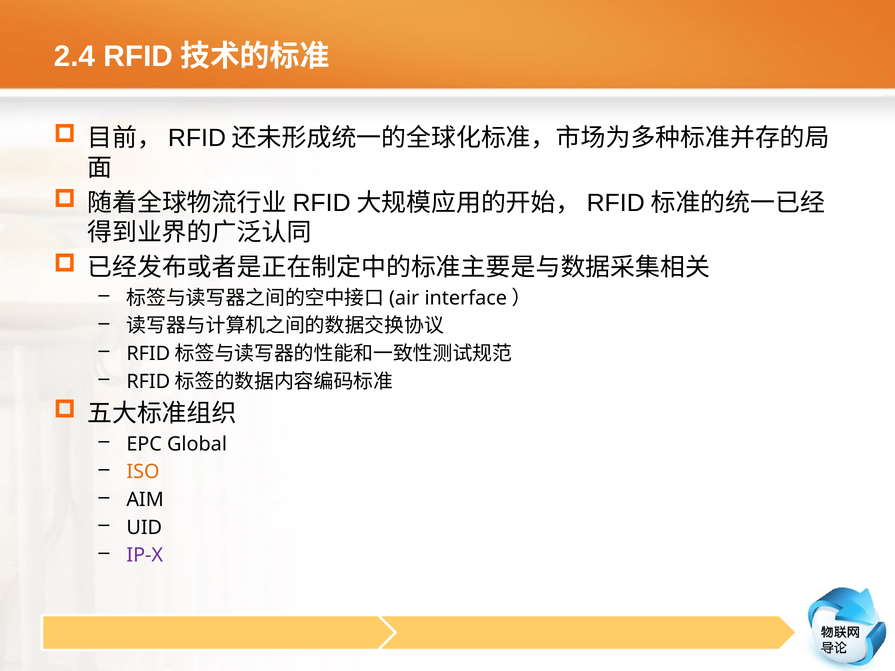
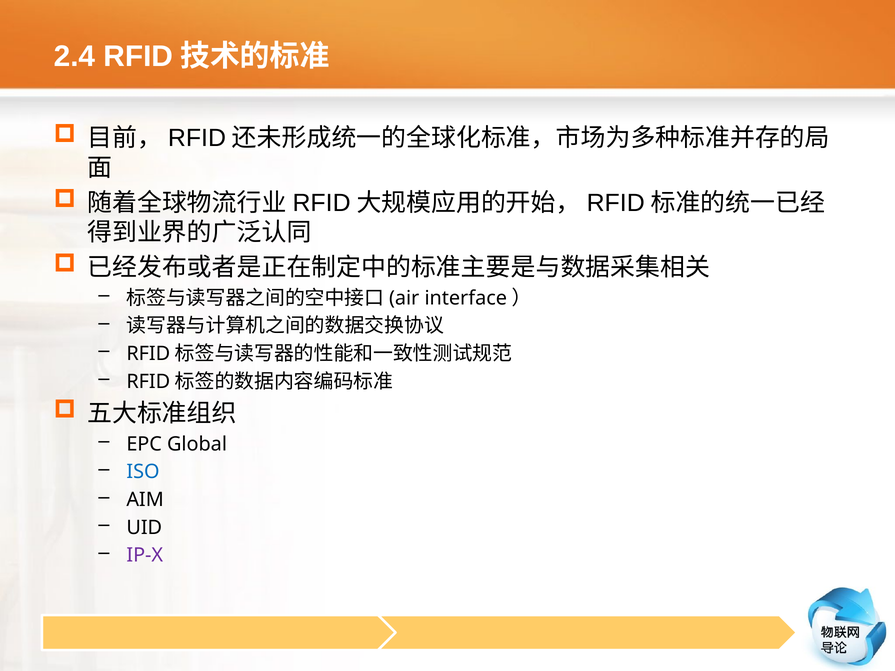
ISO colour: orange -> blue
